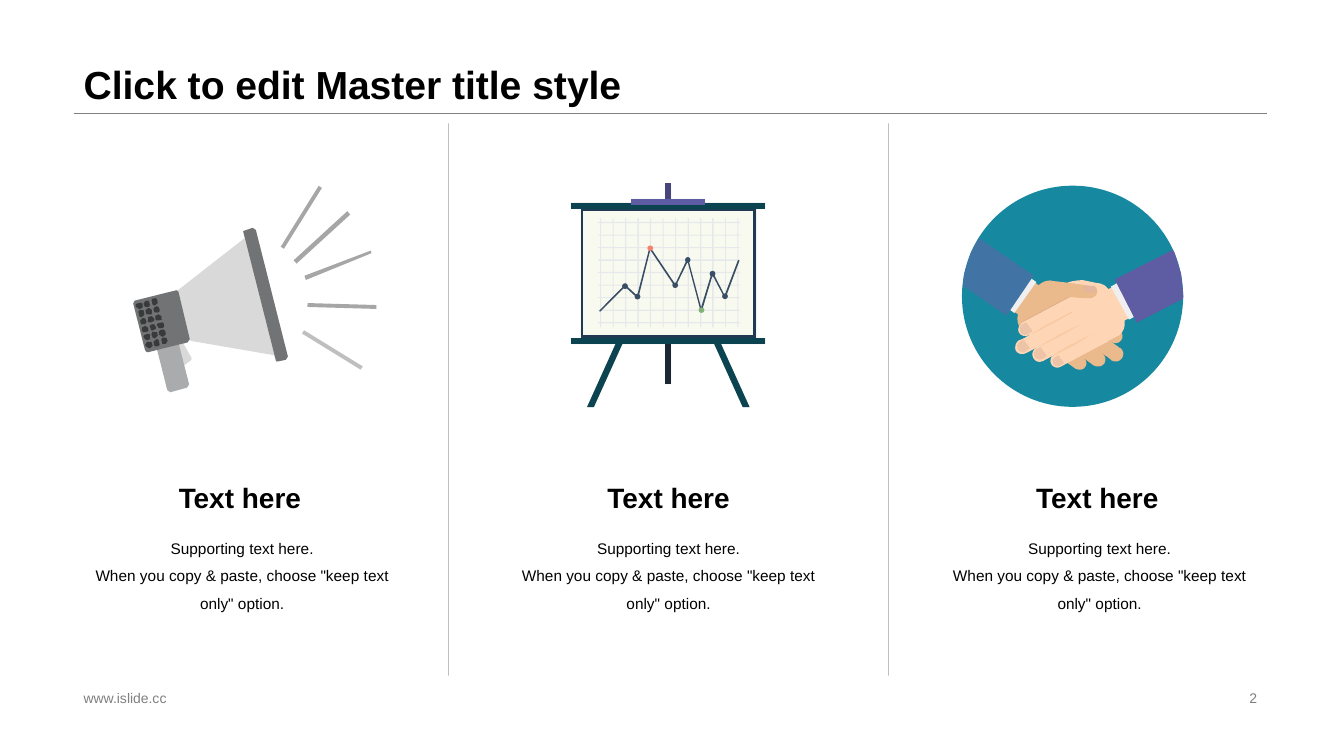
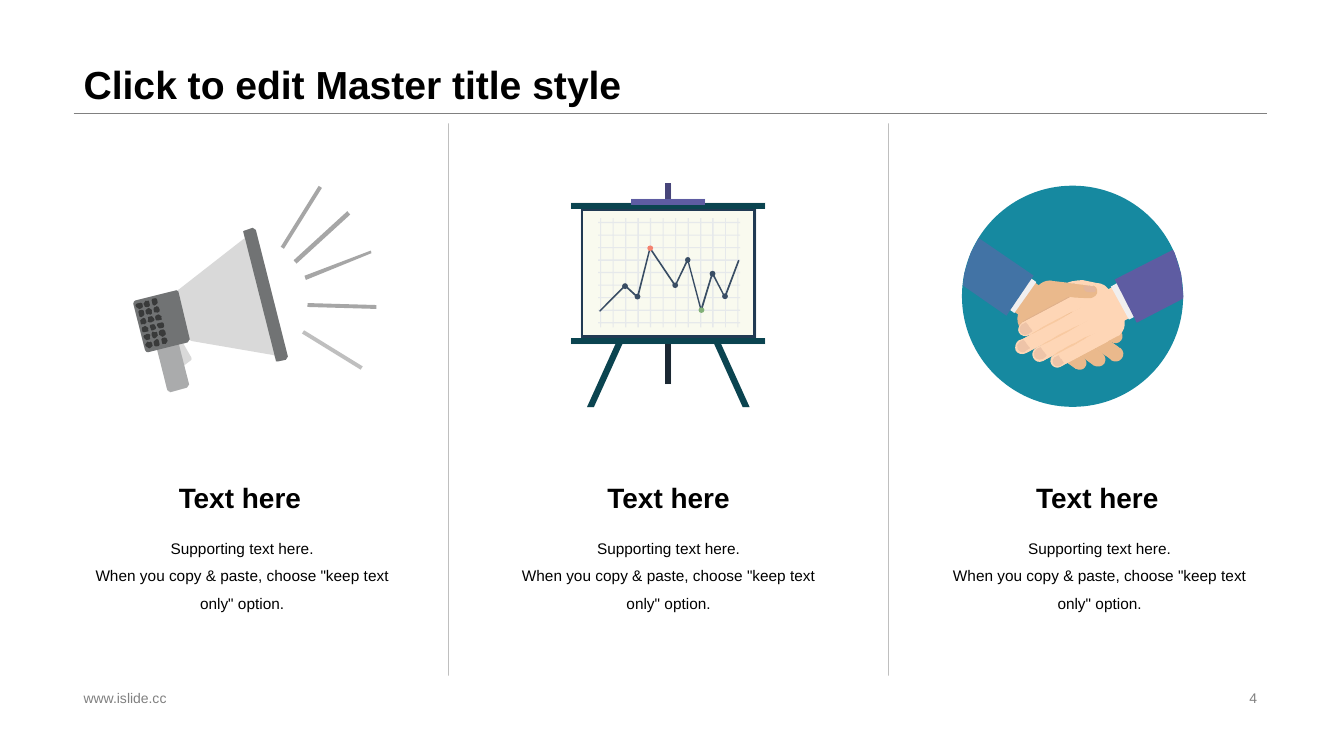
2: 2 -> 4
